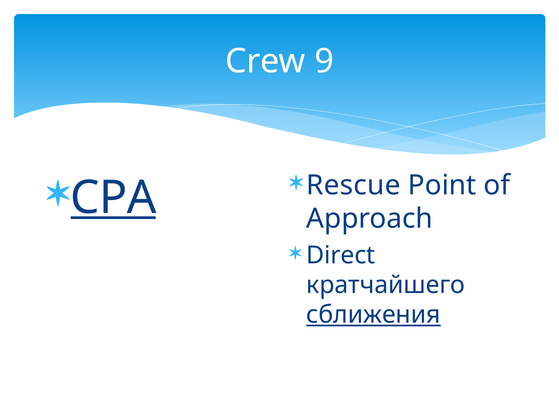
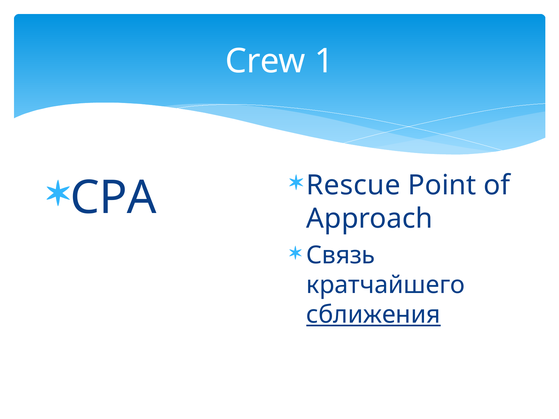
9: 9 -> 1
CPA underline: present -> none
Direct: Direct -> Связь
